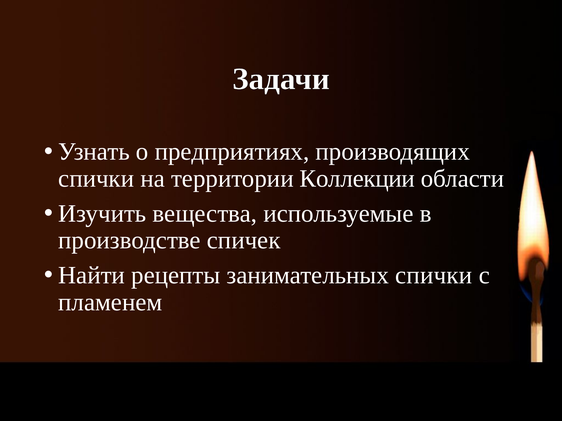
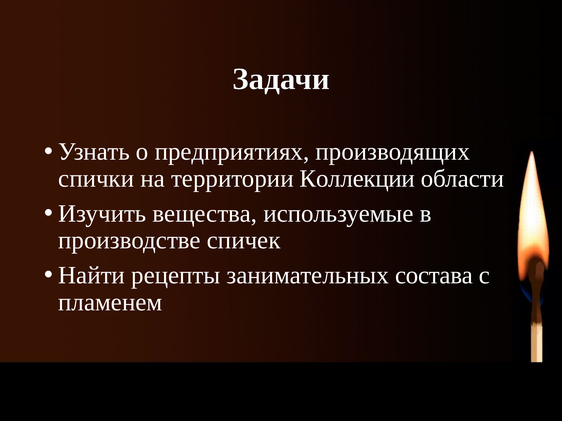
занимательных спички: спички -> состава
